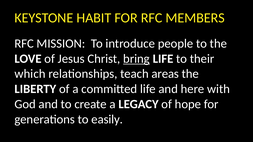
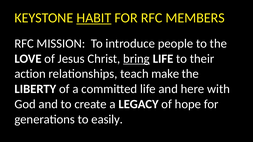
HABIT underline: none -> present
which: which -> action
areas: areas -> make
